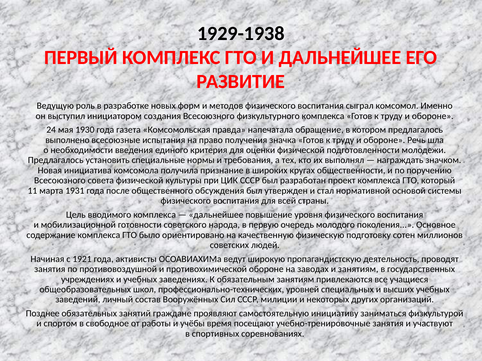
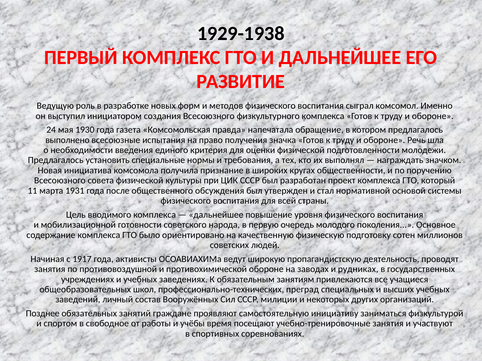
1921: 1921 -> 1917
и занятиям: занятиям -> рудниках
уровней: уровней -> преград
